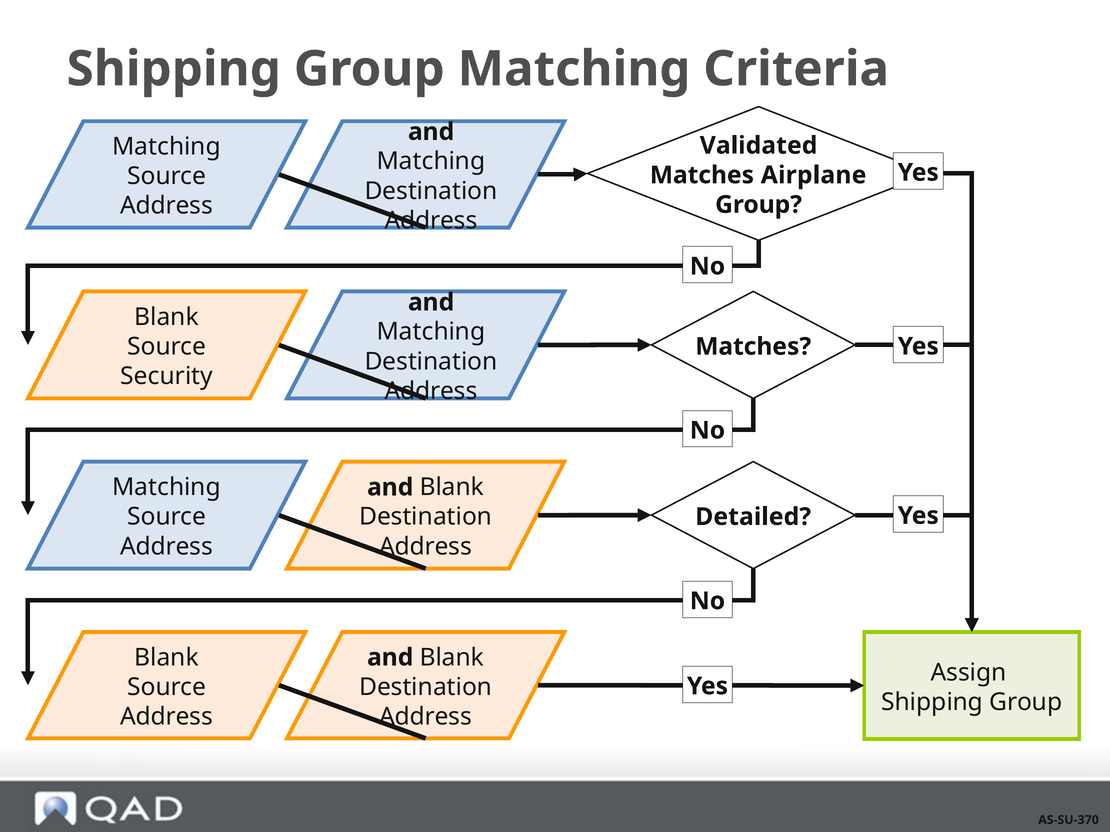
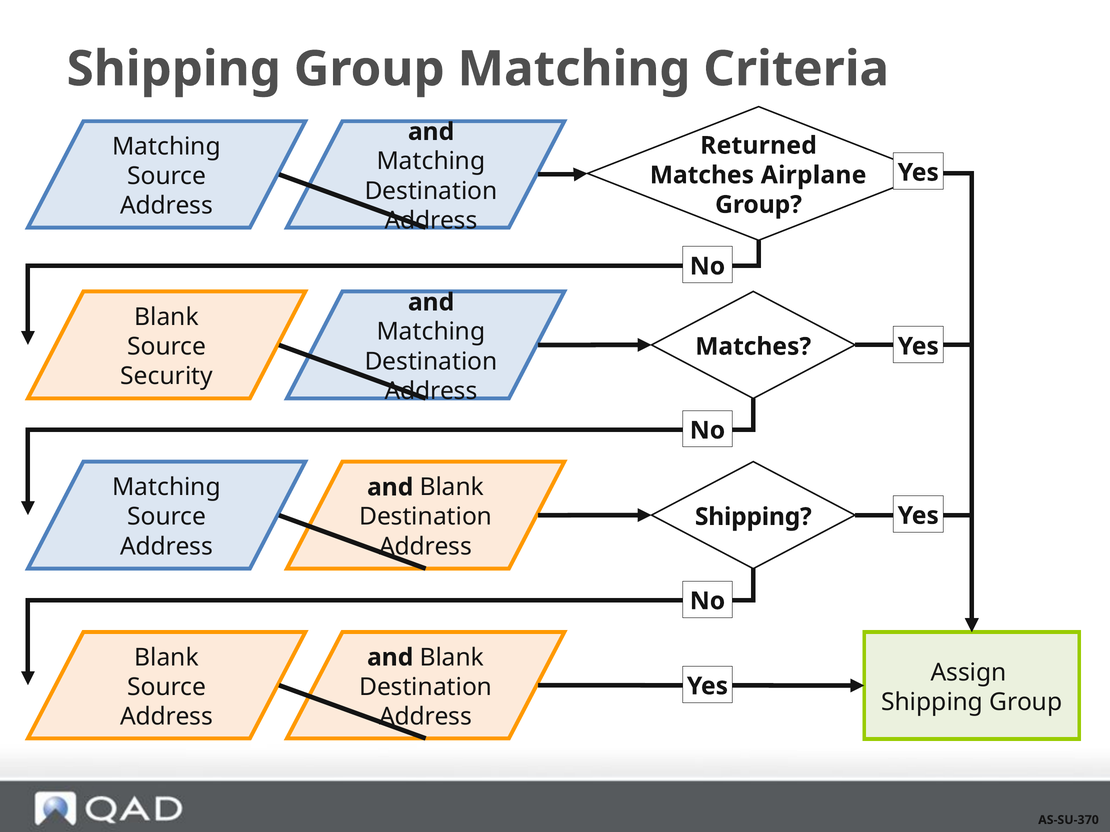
Validated: Validated -> Returned
Detailed at (753, 517): Detailed -> Shipping
